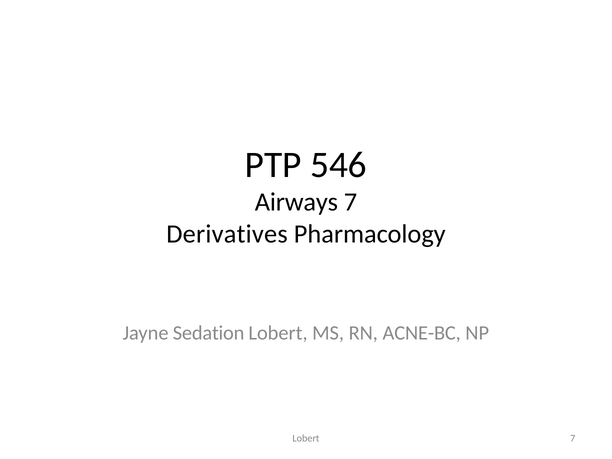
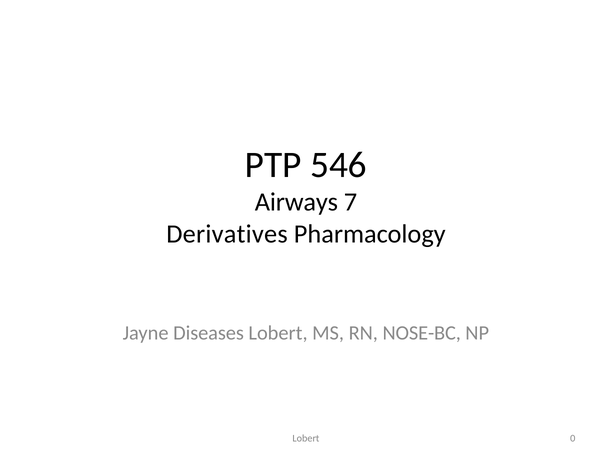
Sedation: Sedation -> Diseases
ACNE-BC: ACNE-BC -> NOSE-BC
Lobert 7: 7 -> 0
